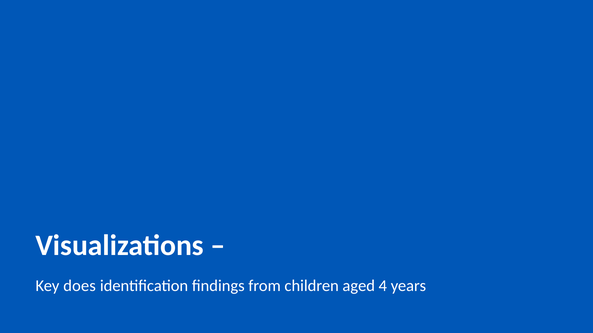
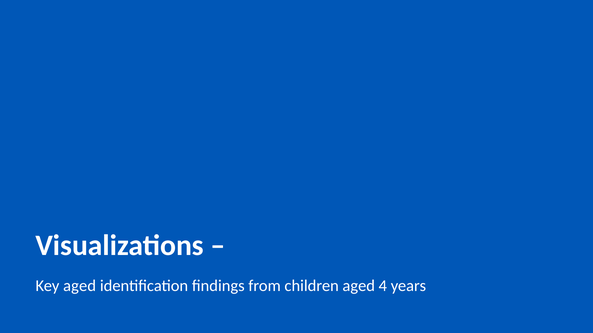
Key does: does -> aged
